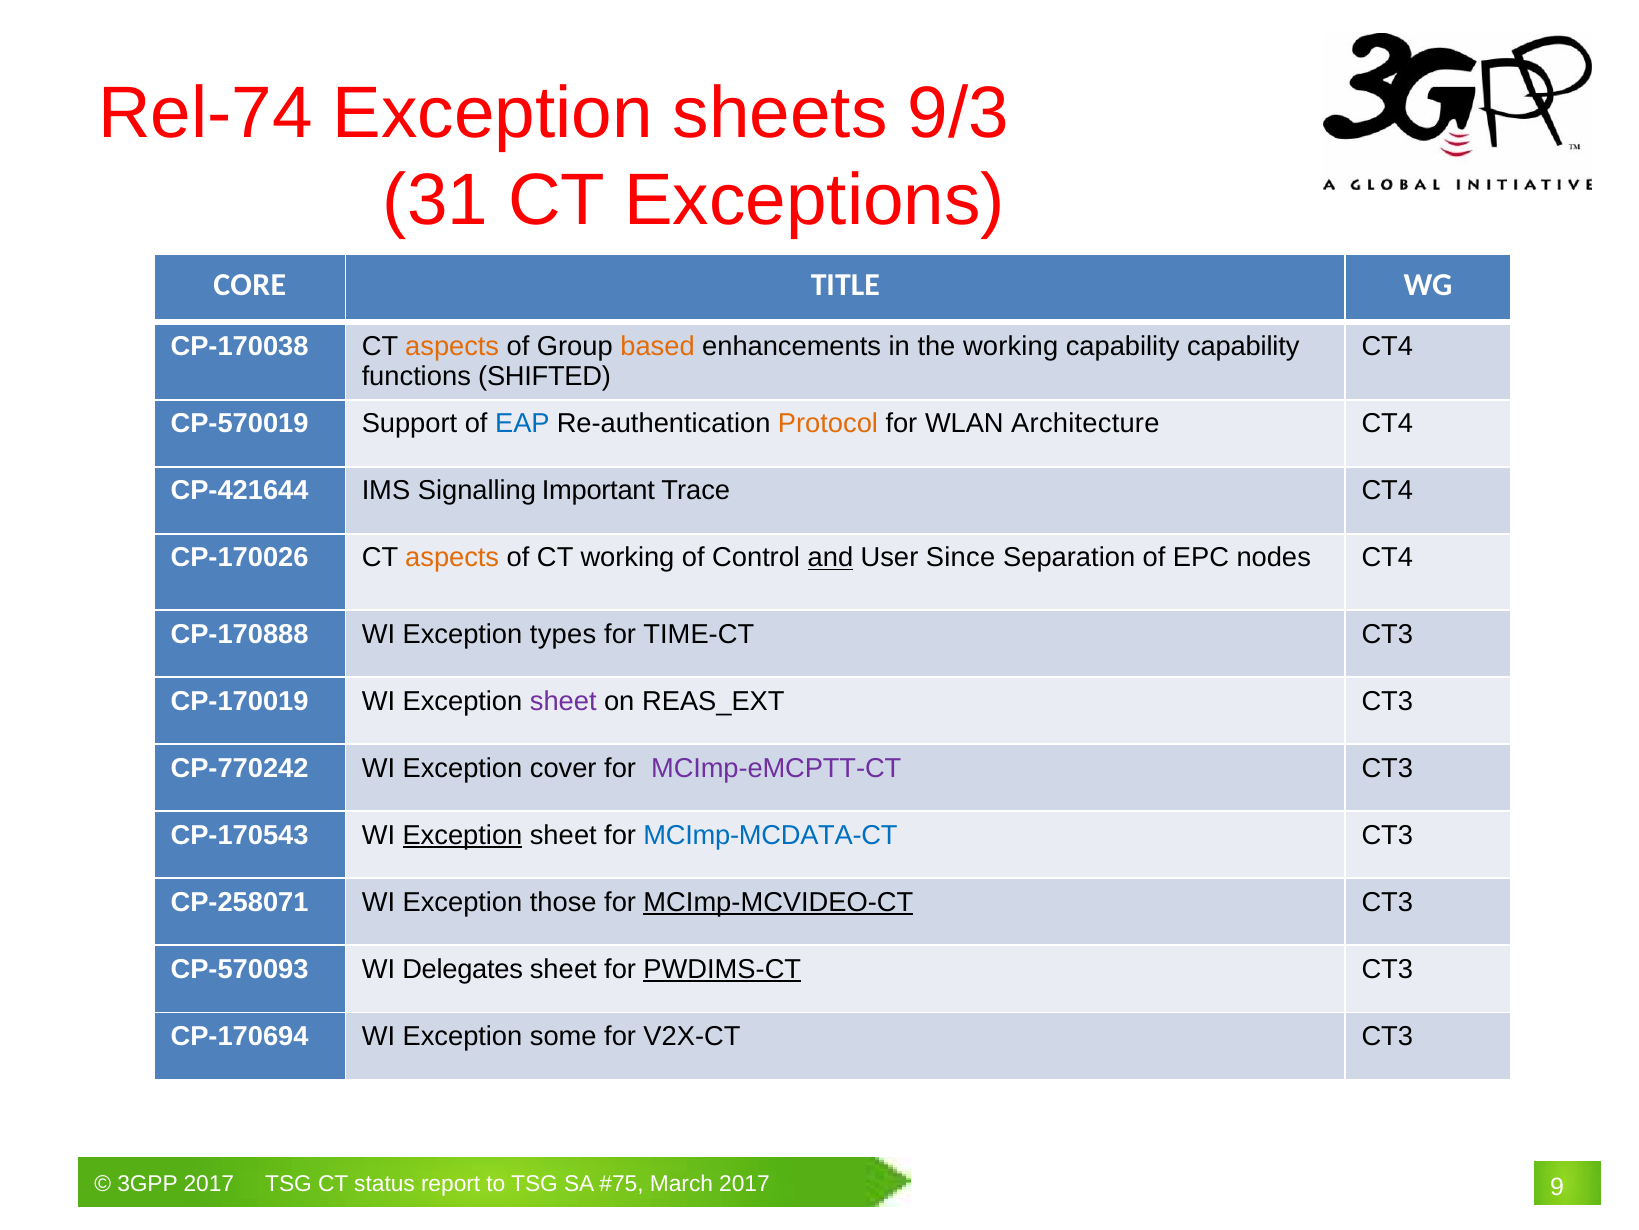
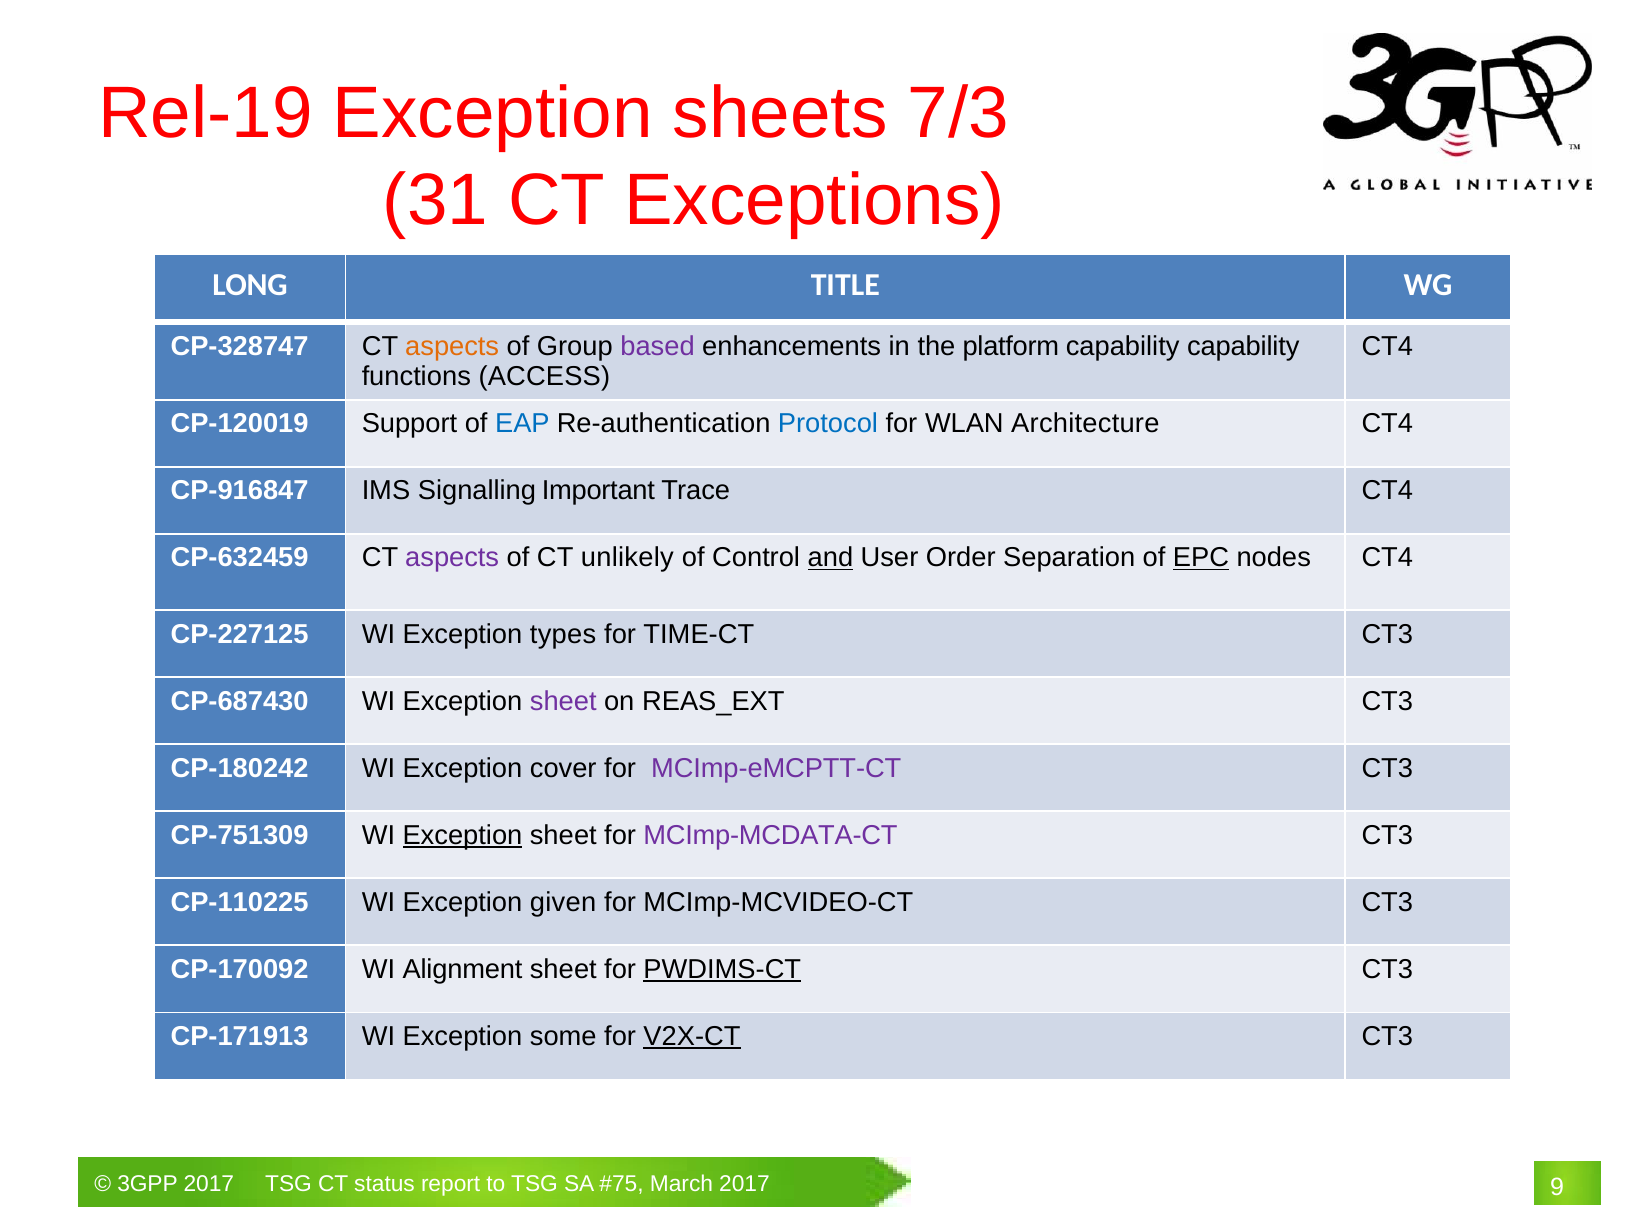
Rel-74: Rel-74 -> Rel-19
9/3: 9/3 -> 7/3
CORE: CORE -> LONG
CP-170038: CP-170038 -> CP-328747
based colour: orange -> purple
the working: working -> platform
SHIFTED: SHIFTED -> ACCESS
CP-570019: CP-570019 -> CP-120019
Protocol colour: orange -> blue
CP-421644: CP-421644 -> CP-916847
CP-170026: CP-170026 -> CP-632459
aspects at (452, 558) colour: orange -> purple
CT working: working -> unlikely
Since: Since -> Order
EPC underline: none -> present
CP-170888: CP-170888 -> CP-227125
CP-170019: CP-170019 -> CP-687430
CP-770242: CP-770242 -> CP-180242
CP-170543: CP-170543 -> CP-751309
MCImp-MCDATA-CT colour: blue -> purple
CP-258071: CP-258071 -> CP-110225
those: those -> given
MCImp-MCVIDEO-CT underline: present -> none
CP-570093: CP-570093 -> CP-170092
Delegates: Delegates -> Alignment
CP-170694: CP-170694 -> CP-171913
V2X-CT underline: none -> present
